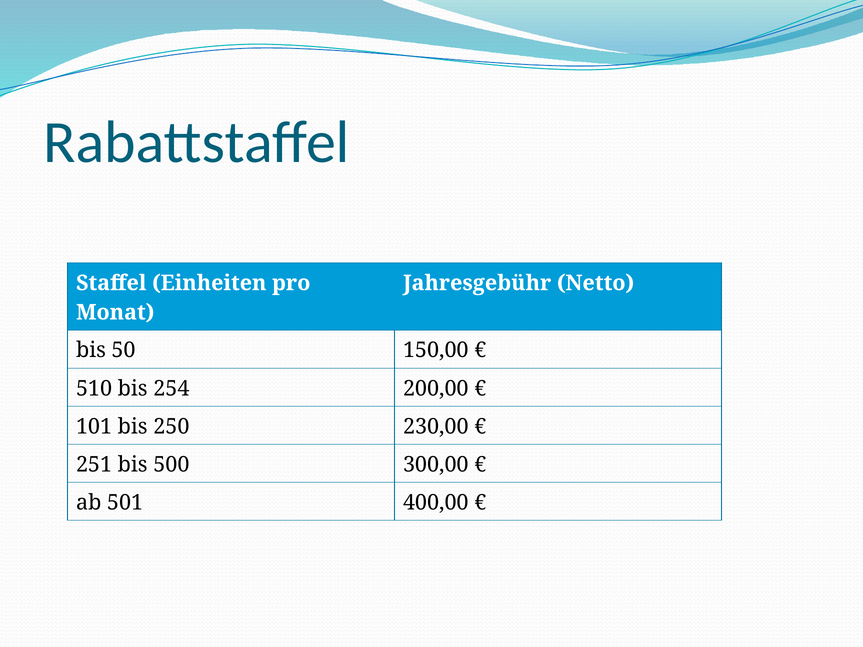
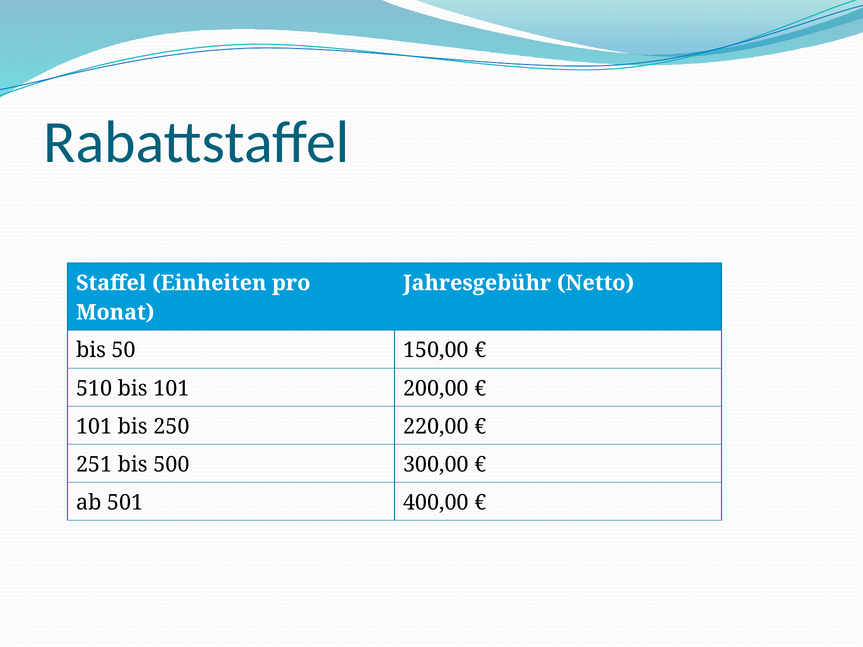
bis 254: 254 -> 101
230,00: 230,00 -> 220,00
